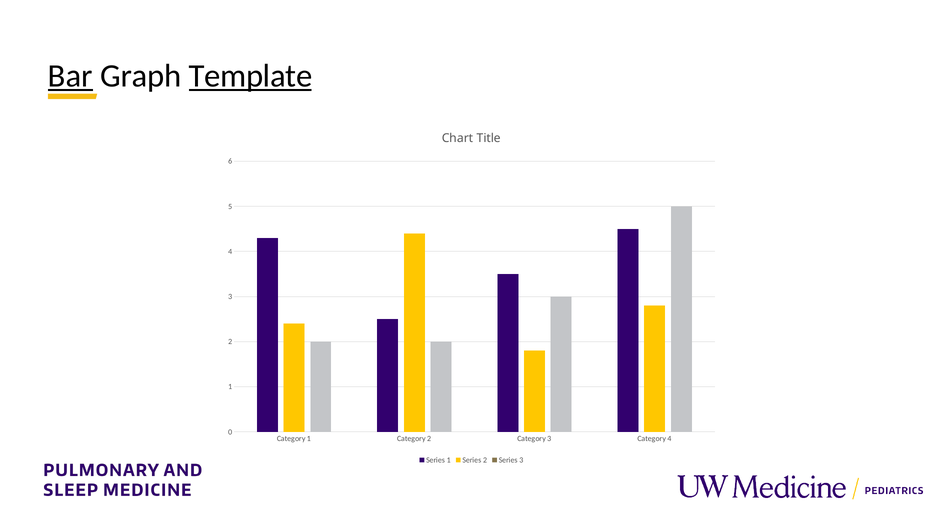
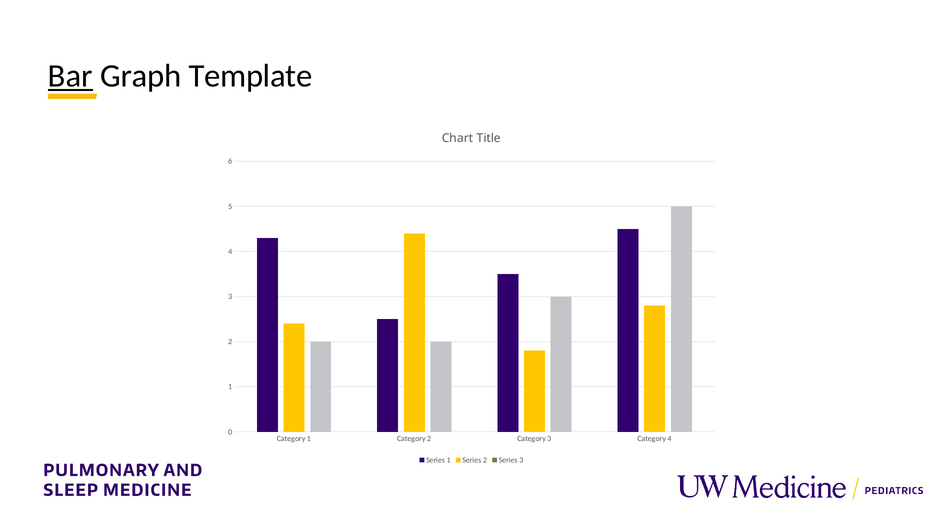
Template underline: present -> none
